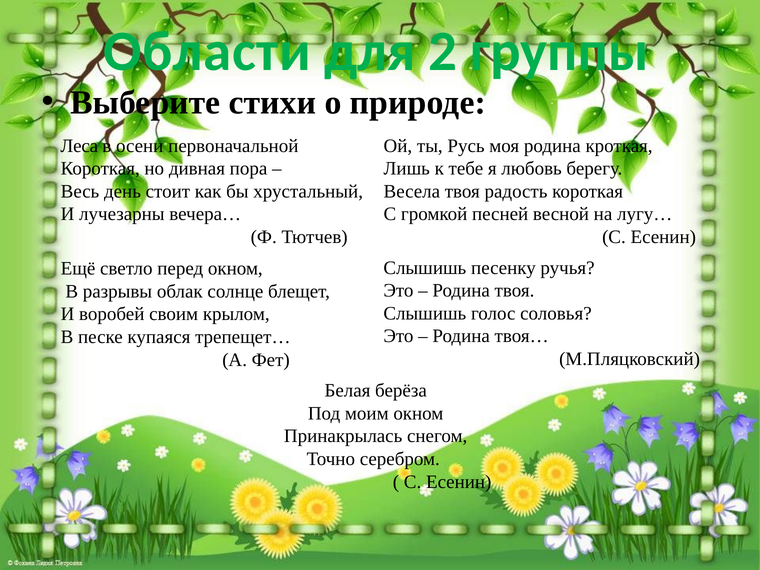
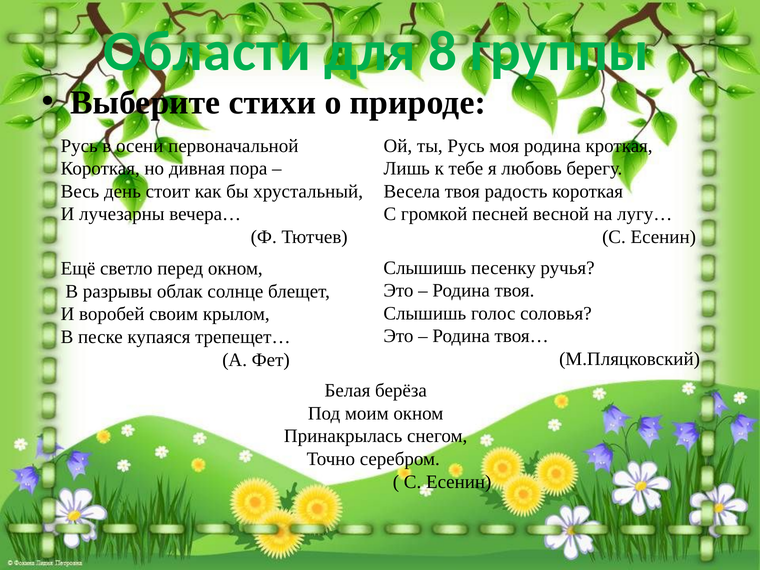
2: 2 -> 8
Леса at (79, 146): Леса -> Русь
